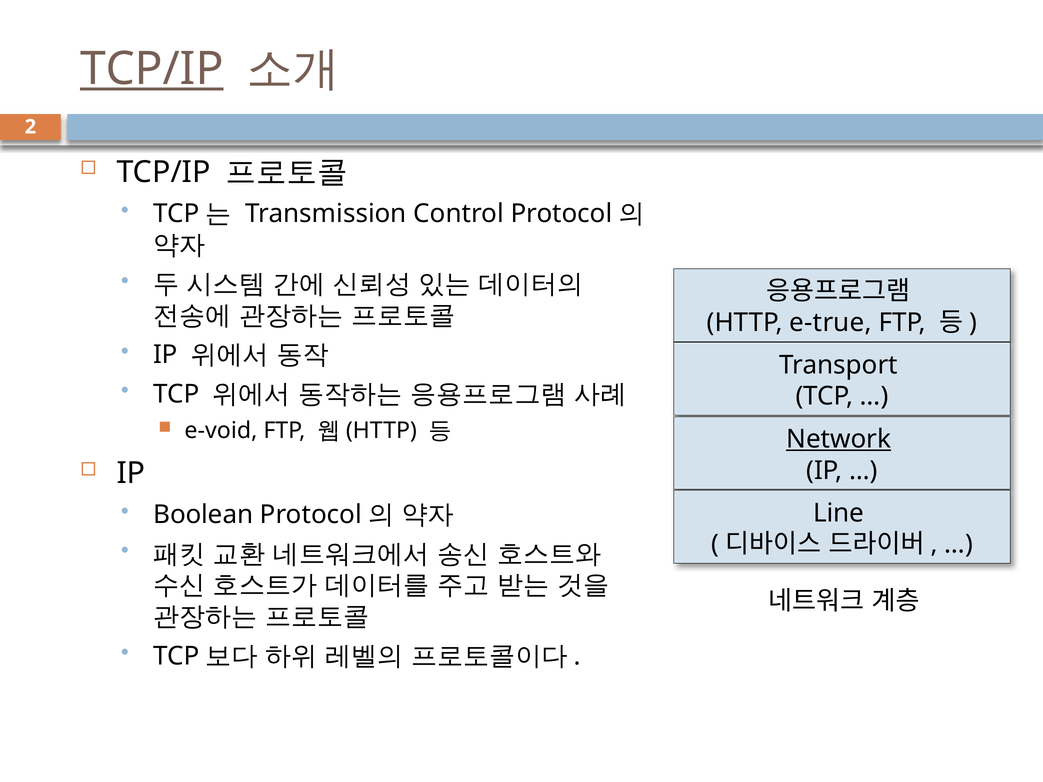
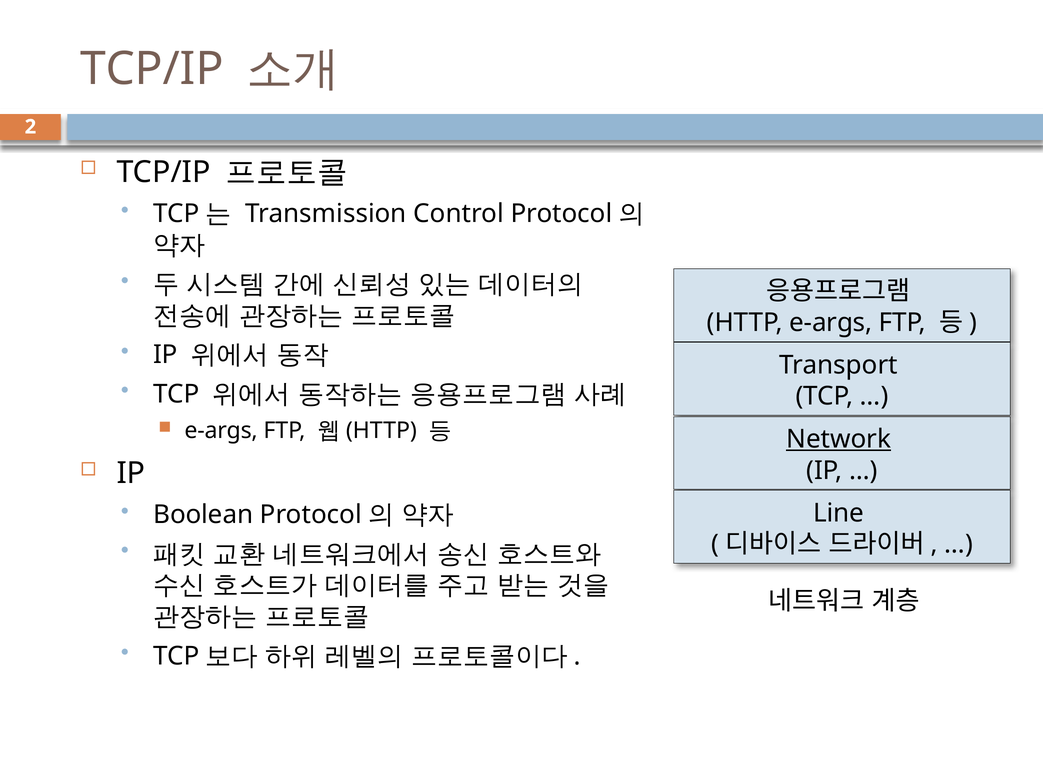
TCP/IP at (152, 69) underline: present -> none
HTTP e-true: e-true -> e-args
e-void at (221, 431): e-void -> e-args
